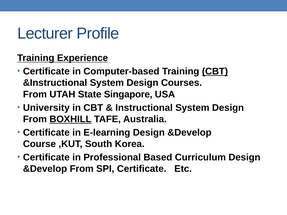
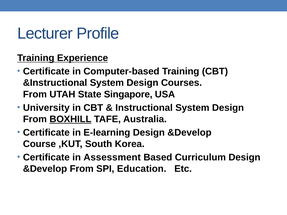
CBT at (215, 71) underline: present -> none
Professional: Professional -> Assessment
SPI Certificate: Certificate -> Education
